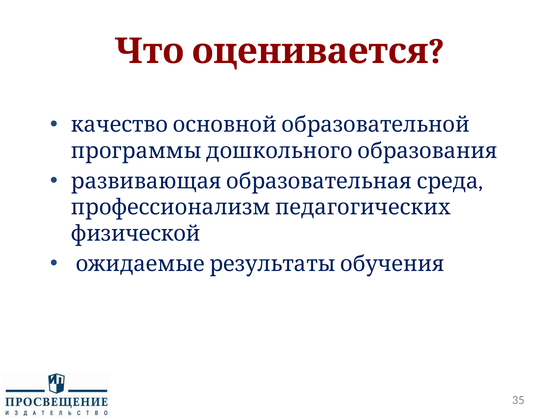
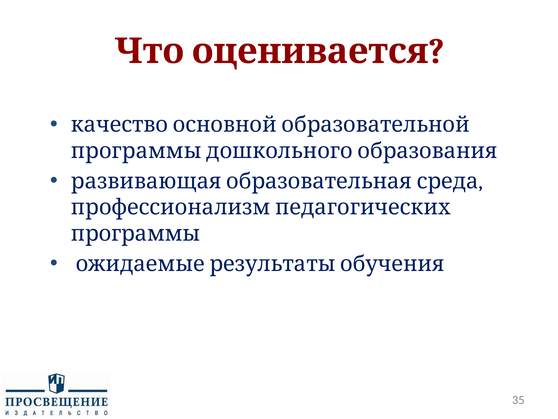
физической: физической -> программы
